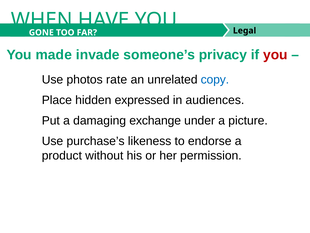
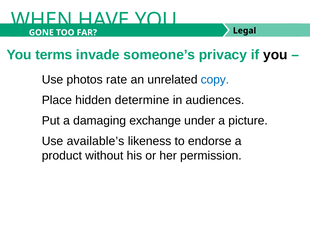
made: made -> terms
you at (275, 55) colour: red -> black
expressed: expressed -> determine
purchase’s: purchase’s -> available’s
